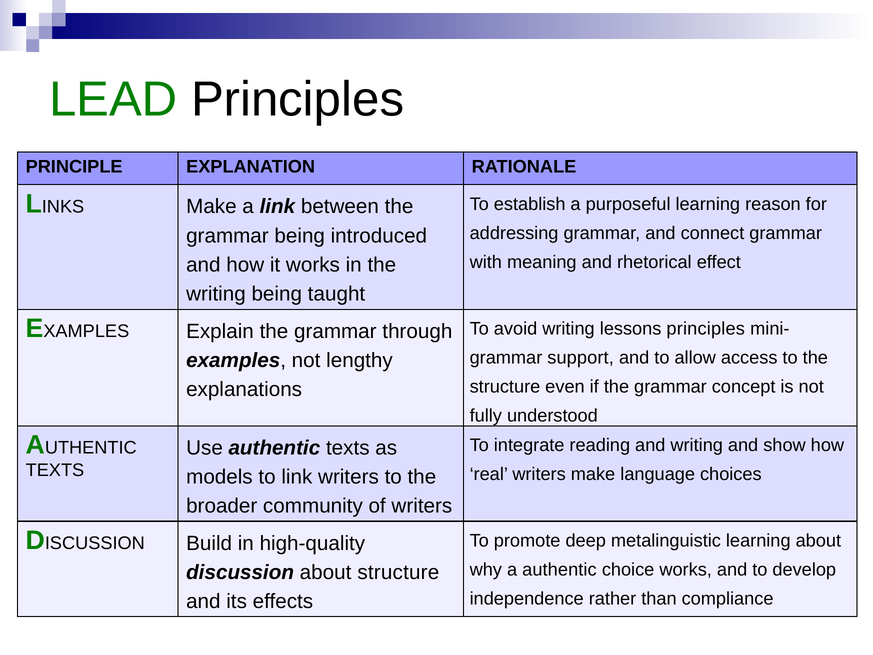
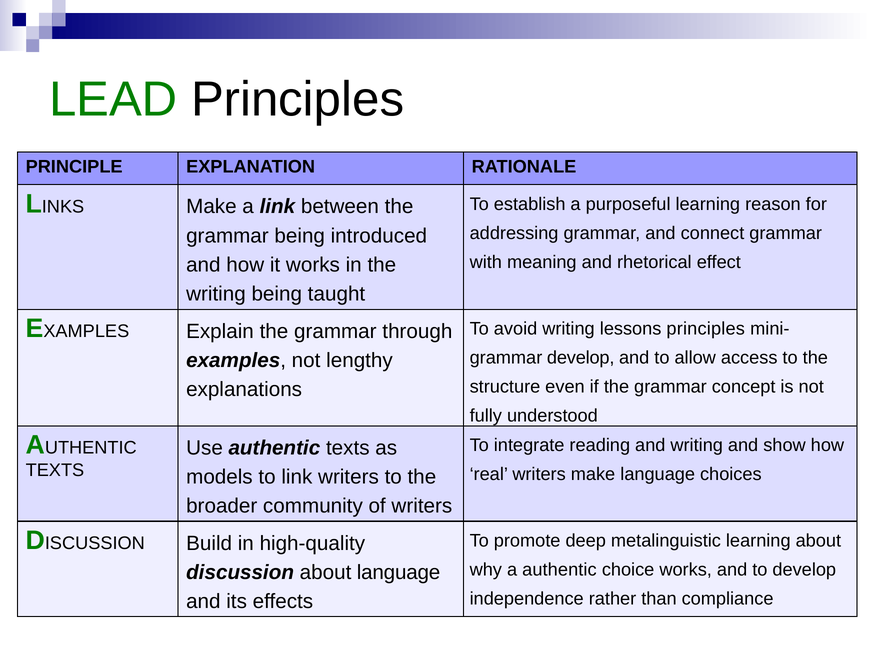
grammar support: support -> develop
about structure: structure -> language
